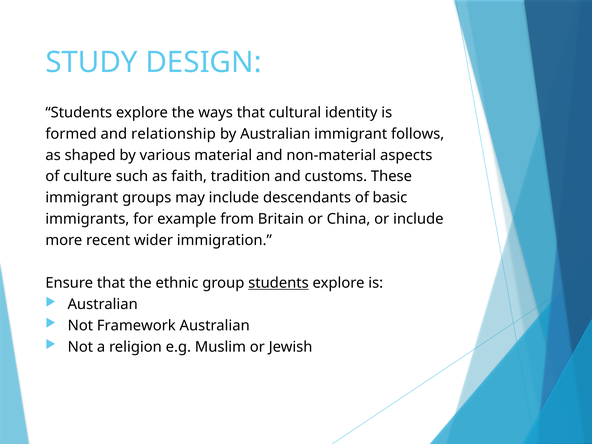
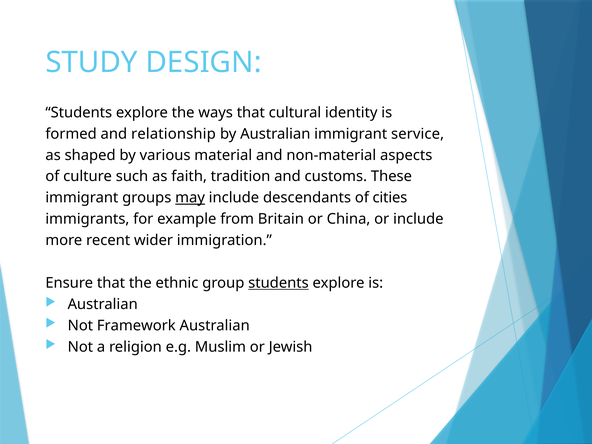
follows: follows -> service
may underline: none -> present
basic: basic -> cities
